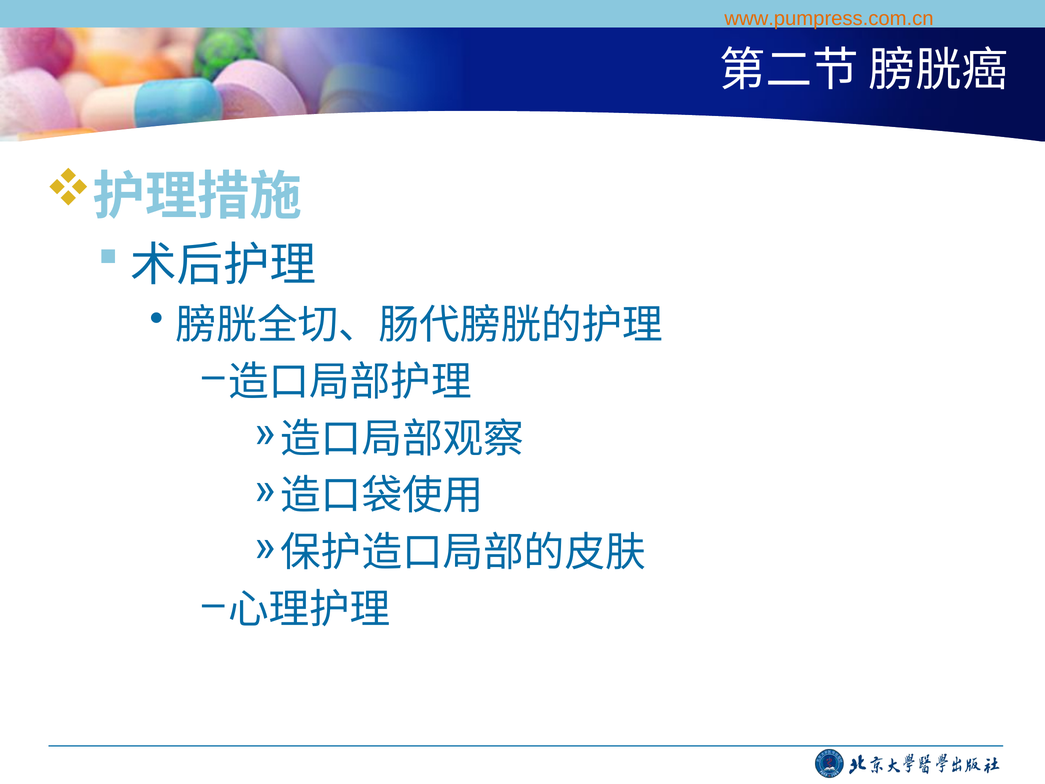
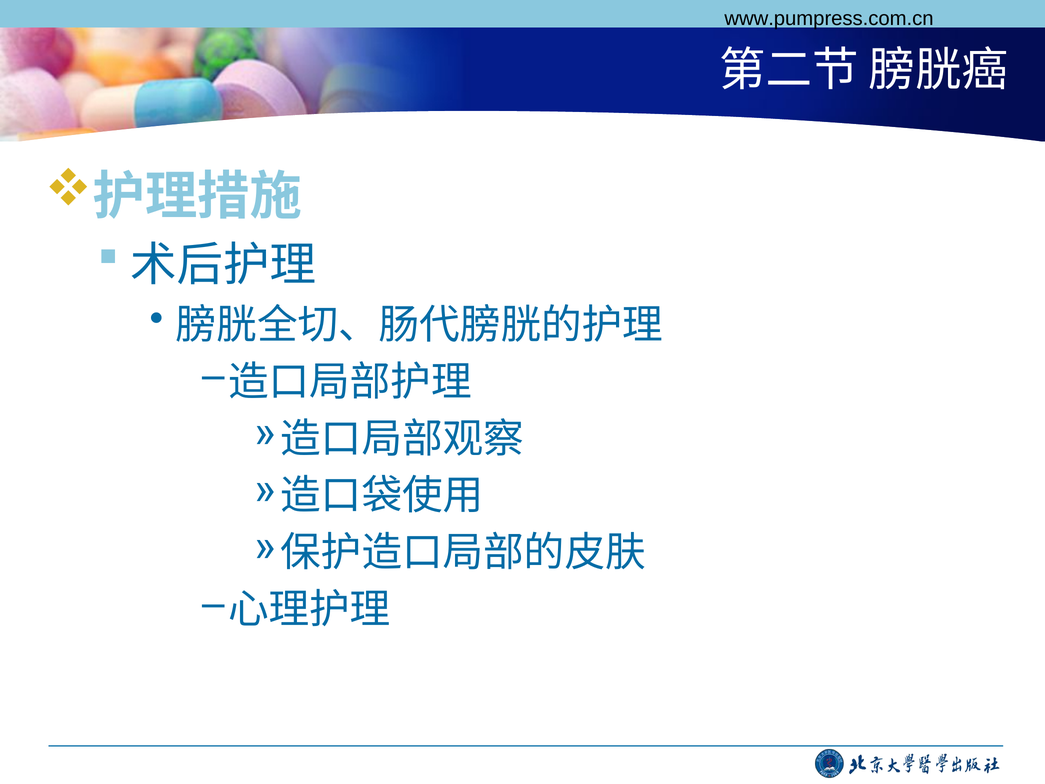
www.pumpress.com.cn colour: orange -> black
